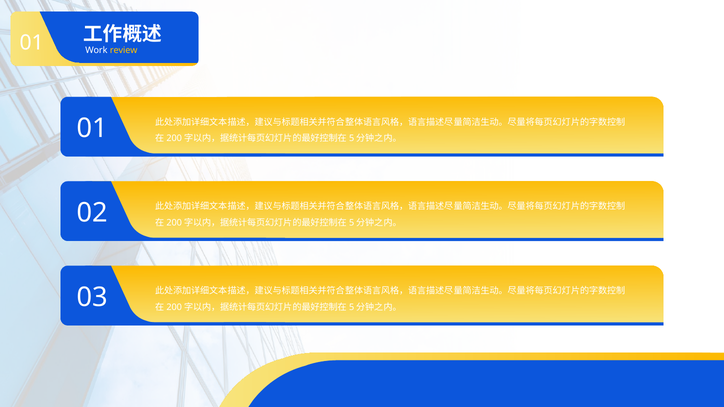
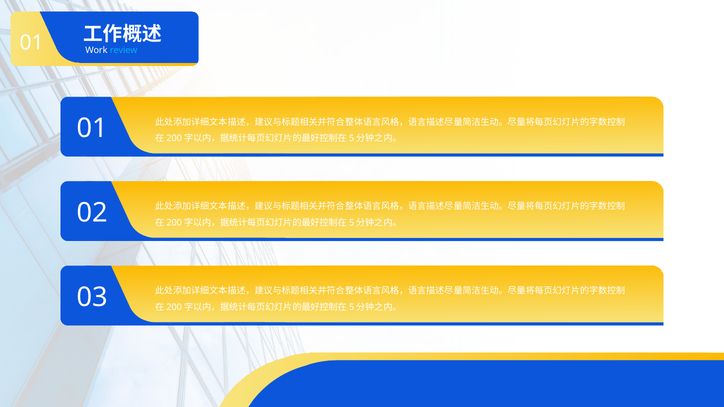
review colour: yellow -> light blue
